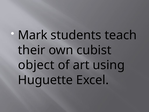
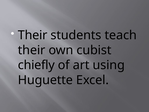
Mark at (33, 35): Mark -> Their
object: object -> chiefly
